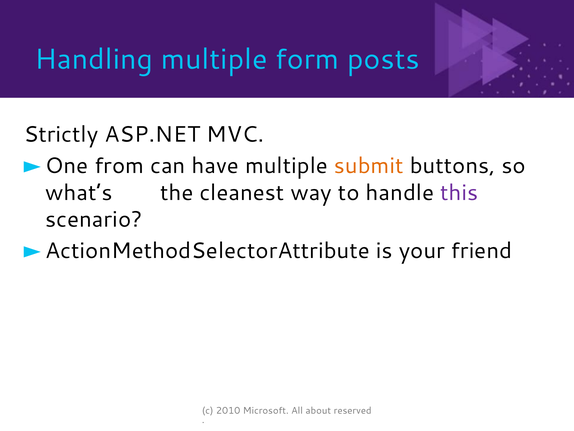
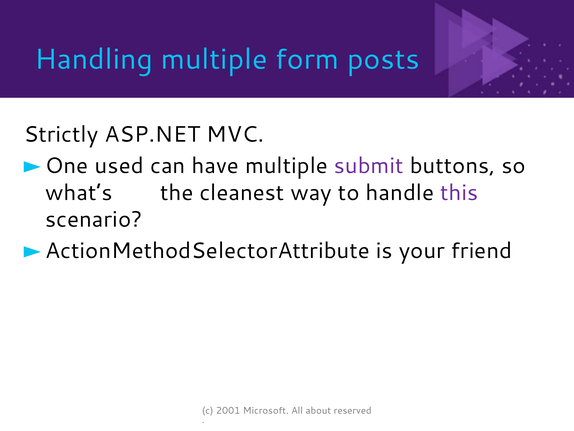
from: from -> used
submit colour: orange -> purple
2010: 2010 -> 2001
